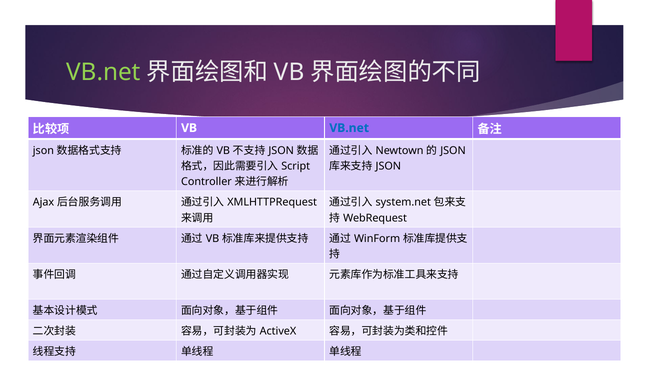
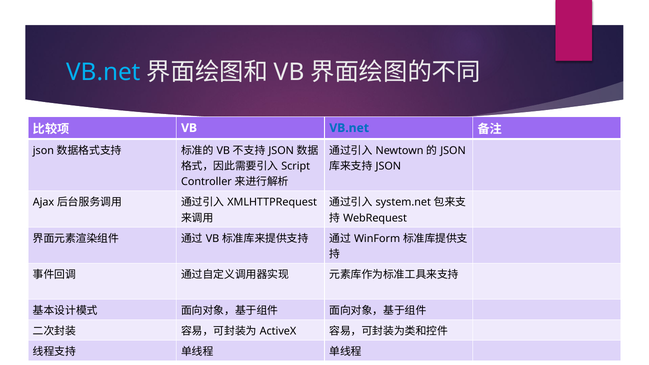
VB.net at (103, 72) colour: light green -> light blue
